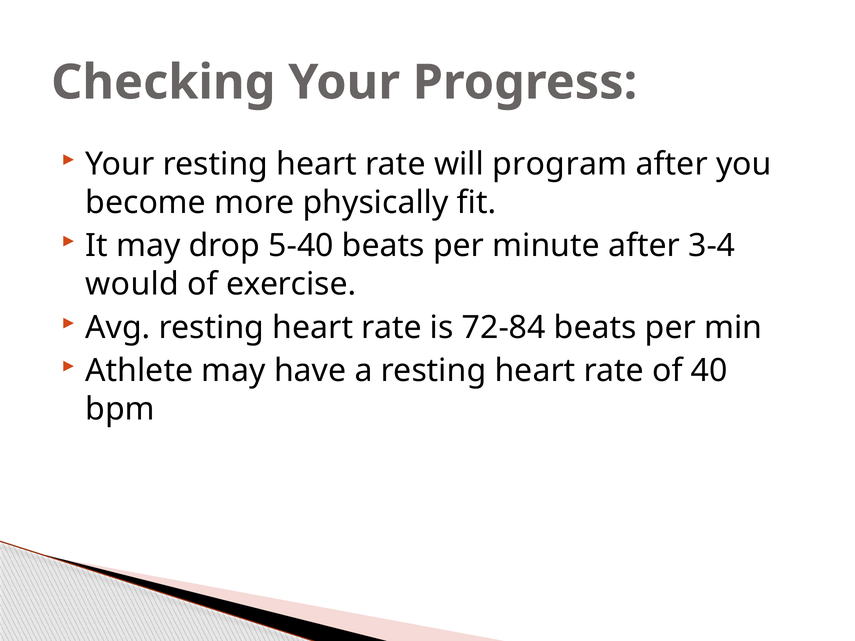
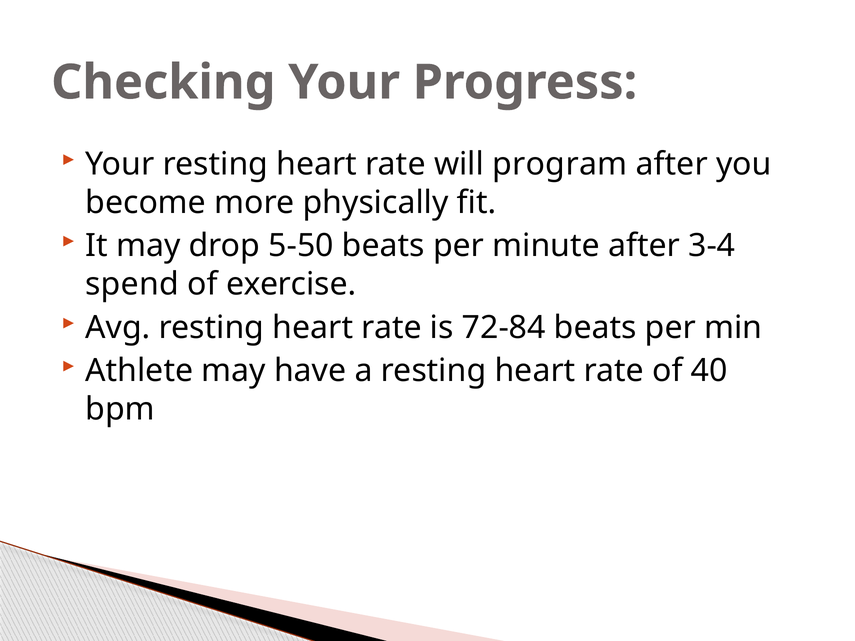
5-40: 5-40 -> 5-50
would: would -> spend
